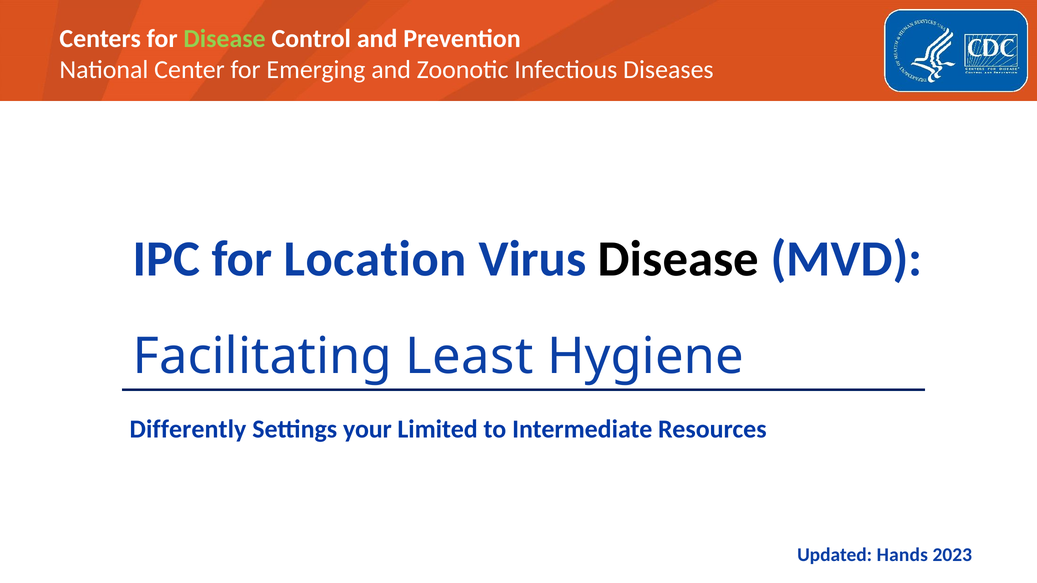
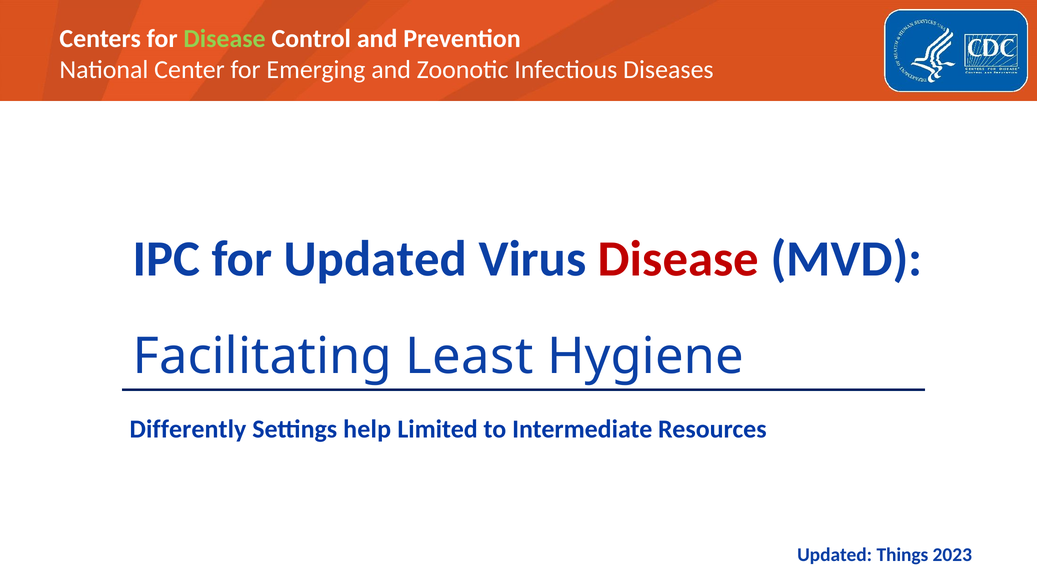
for Location: Location -> Updated
Disease at (678, 259) colour: black -> red
your: your -> help
Hands: Hands -> Things
